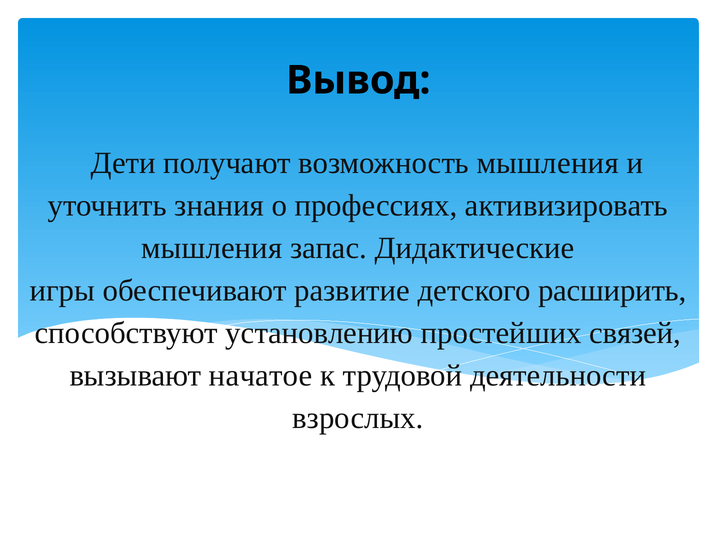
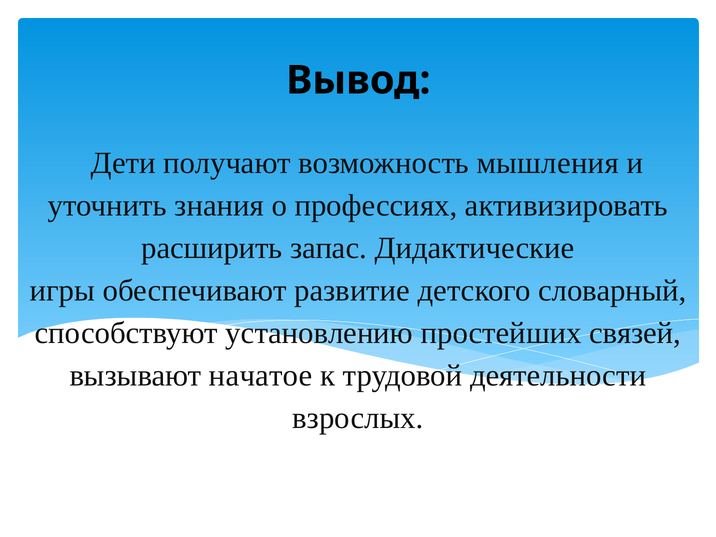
мышления at (212, 248): мышления -> расширить
расширить: расширить -> словарный
